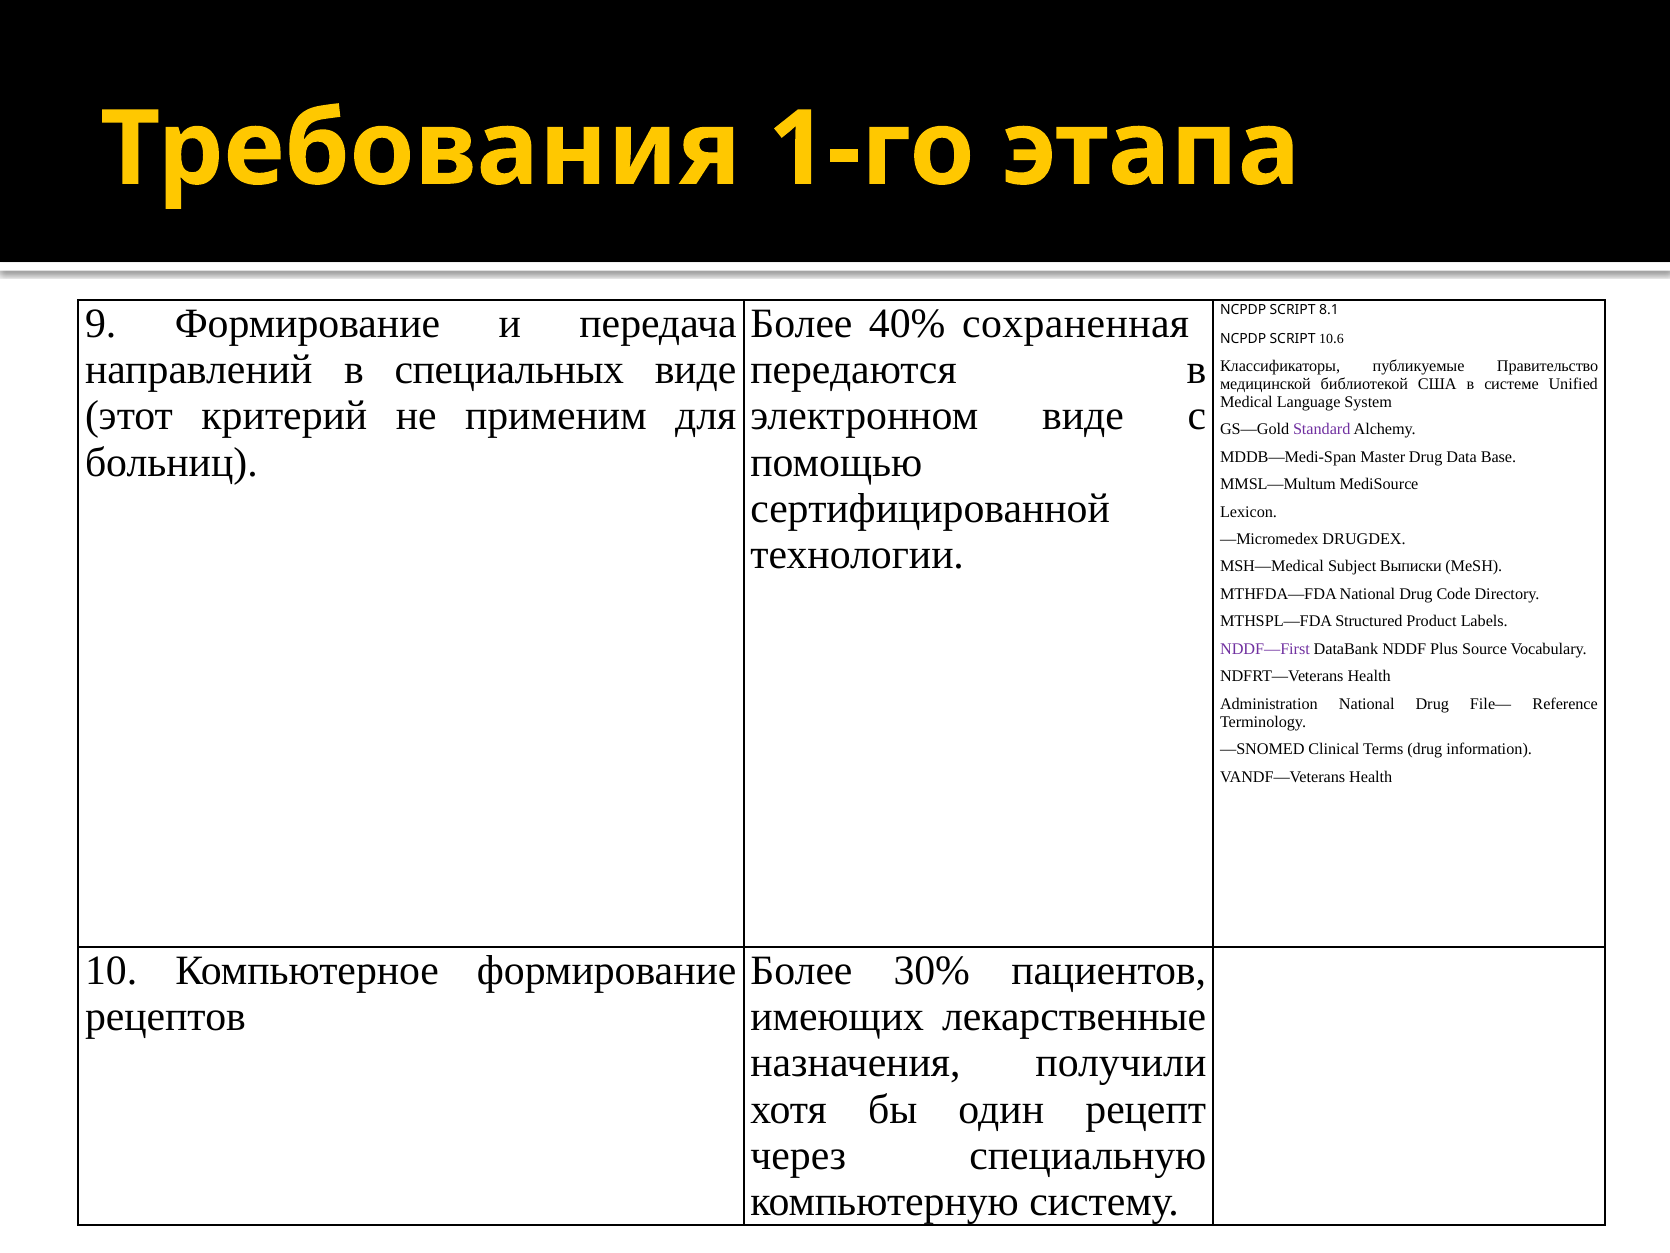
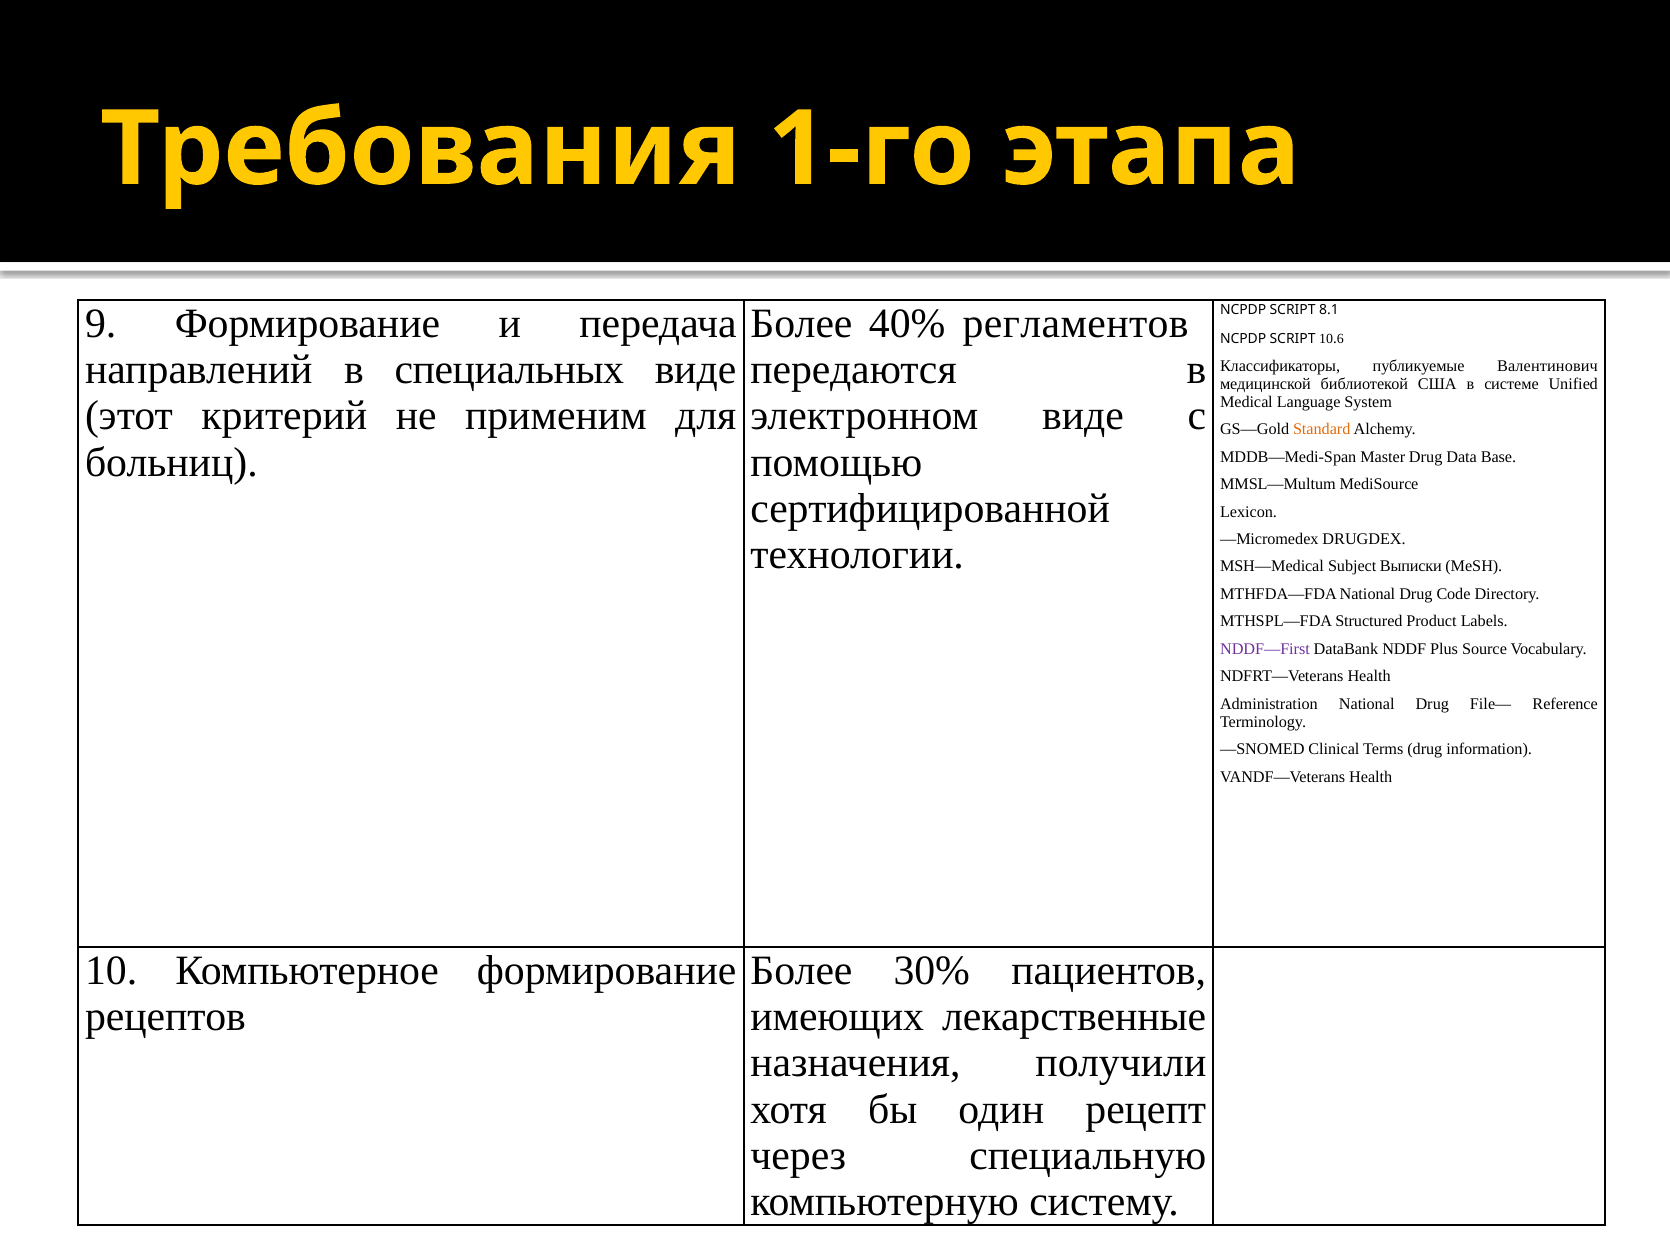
сохраненная: сохраненная -> регламентов
Правительство: Правительство -> Валентинович
Standard colour: purple -> orange
